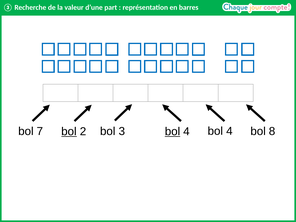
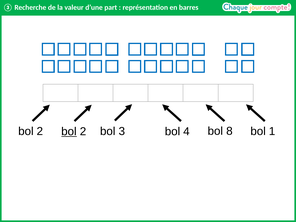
7 at (40, 131): 7 -> 2
bol at (173, 132) underline: present -> none
4 bol 4: 4 -> 8
8: 8 -> 1
